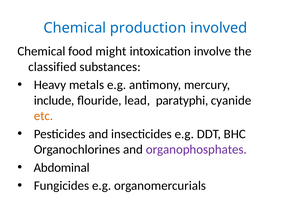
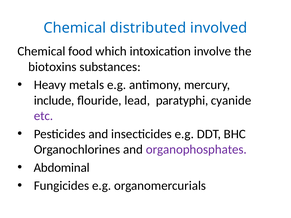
production: production -> distributed
might: might -> which
classified: classified -> biotoxins
etc colour: orange -> purple
